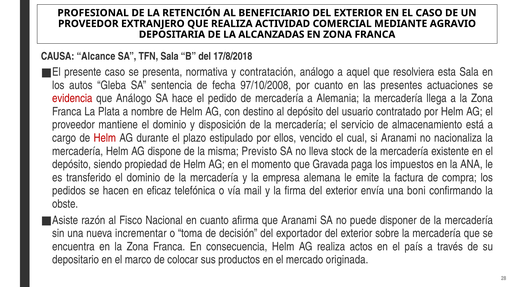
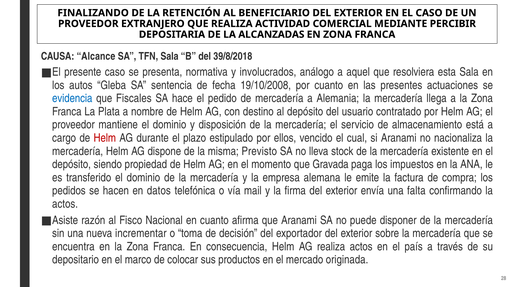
PROFESIONAL: PROFESIONAL -> FINALIZANDO
AGRAVIO: AGRAVIO -> PERCIBIR
17/8/2018: 17/8/2018 -> 39/8/2018
contratación: contratación -> involucrados
97/10/2008: 97/10/2008 -> 19/10/2008
evidencia colour: red -> blue
que Análogo: Análogo -> Fiscales
eficaz: eficaz -> datos
boni: boni -> falta
obste at (65, 204): obste -> actos
